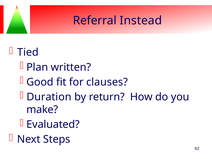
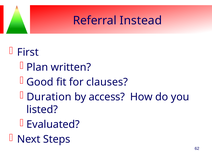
Tied: Tied -> First
return: return -> access
make: make -> listed
